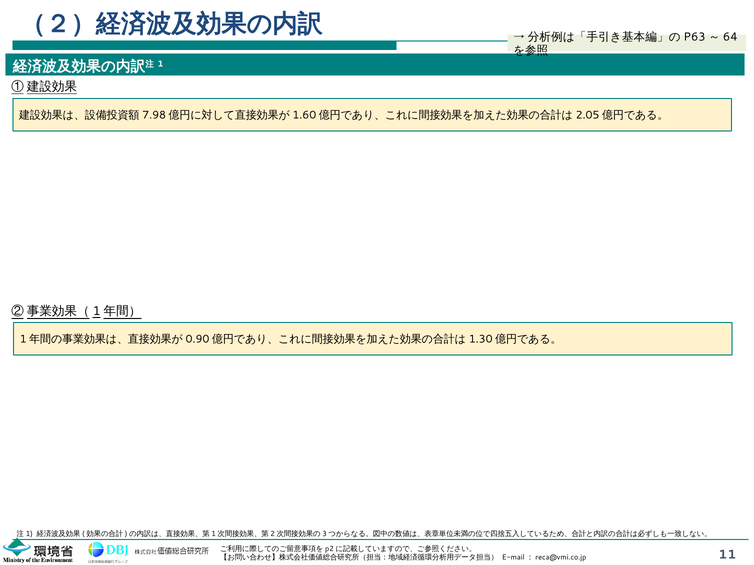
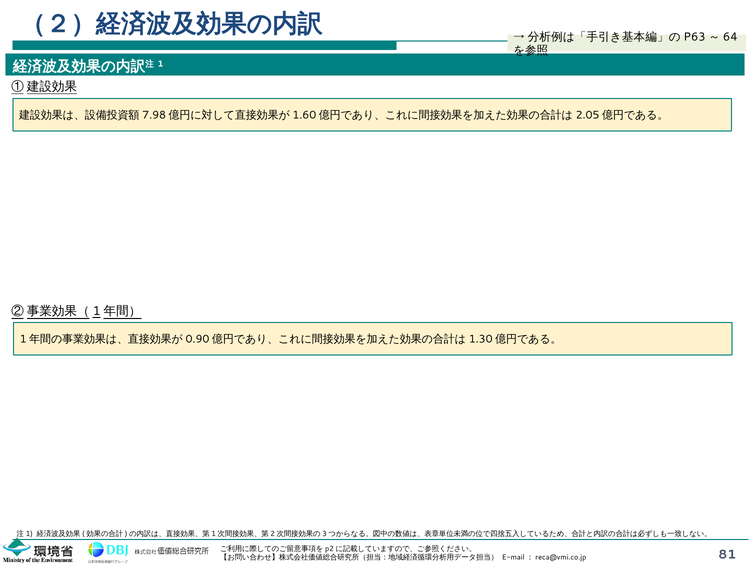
11: 11 -> 81
